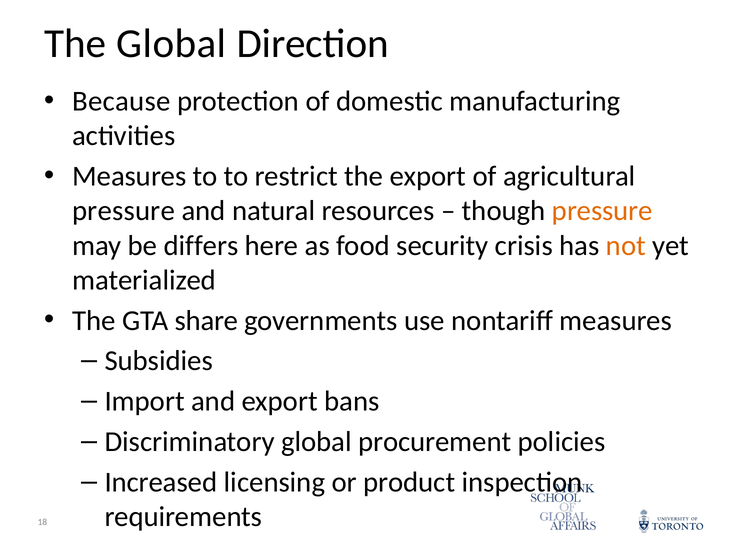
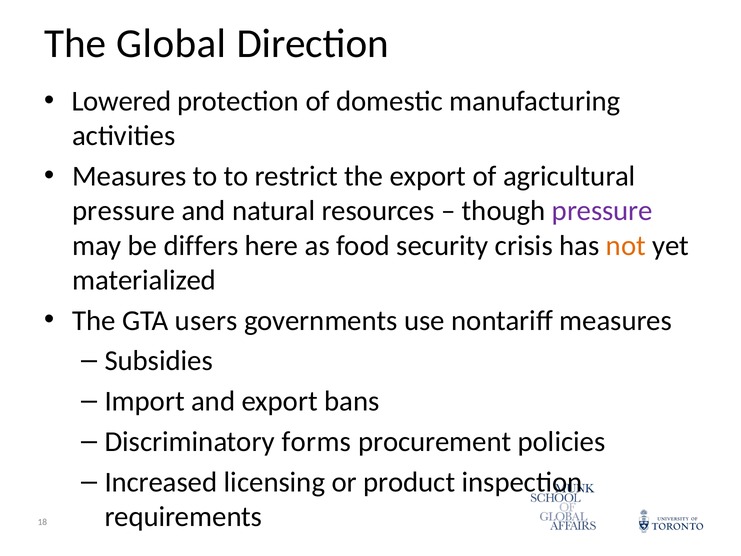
Because: Because -> Lowered
pressure at (602, 211) colour: orange -> purple
share: share -> users
Discriminatory global: global -> forms
